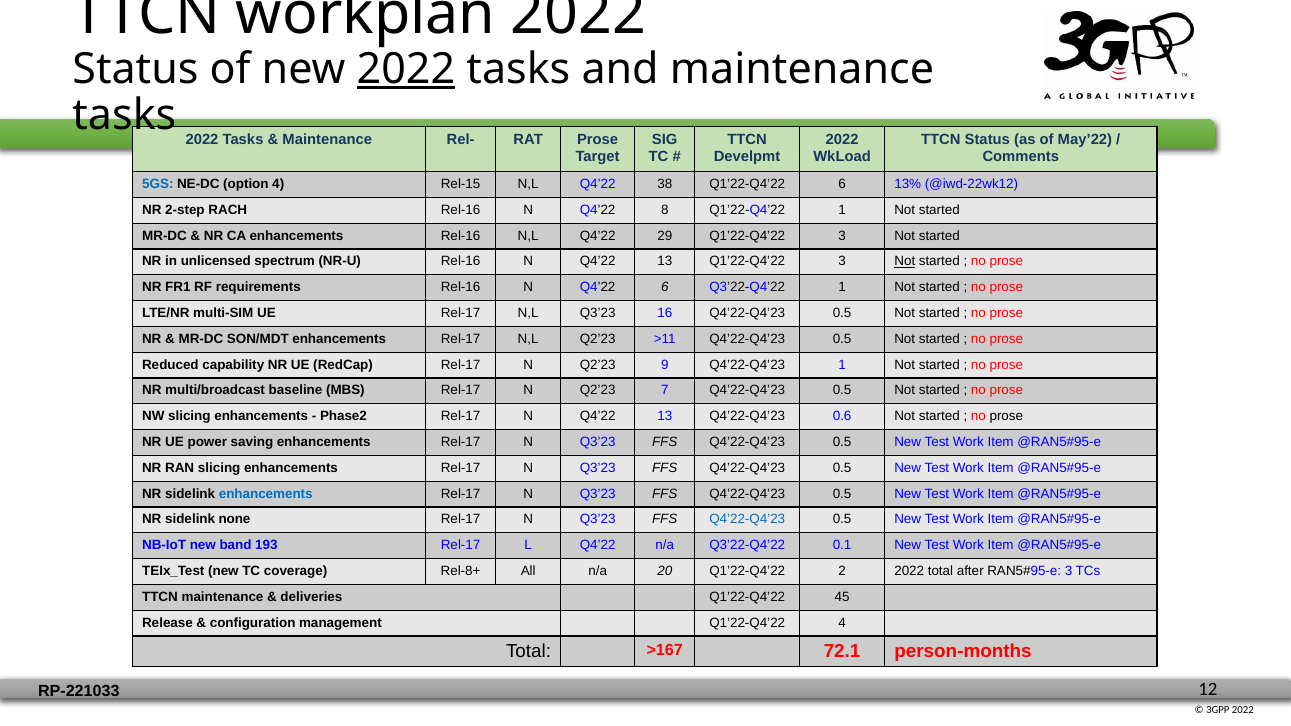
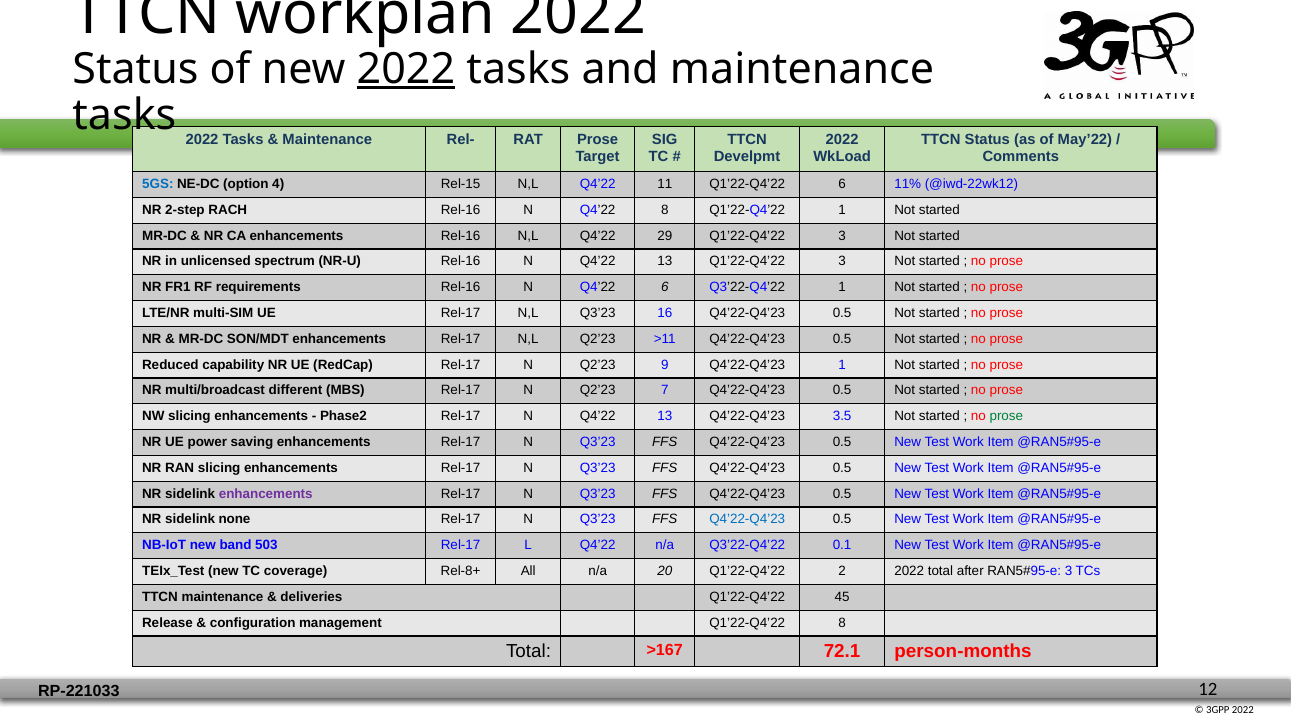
38: 38 -> 11
13%: 13% -> 11%
Not at (905, 261) underline: present -> none
baseline: baseline -> different
0.6: 0.6 -> 3.5
prose at (1006, 416) colour: black -> green
enhancements at (266, 494) colour: blue -> purple
193: 193 -> 503
Q1’22-Q4’22 4: 4 -> 8
